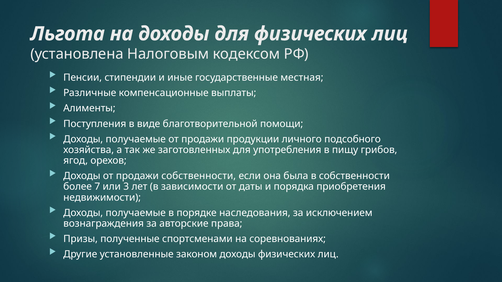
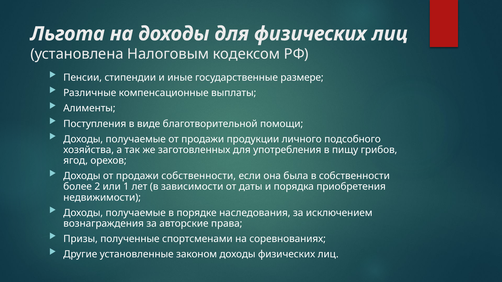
местная: местная -> размере
7: 7 -> 2
3: 3 -> 1
